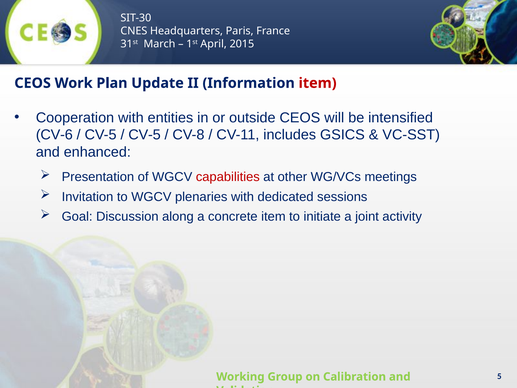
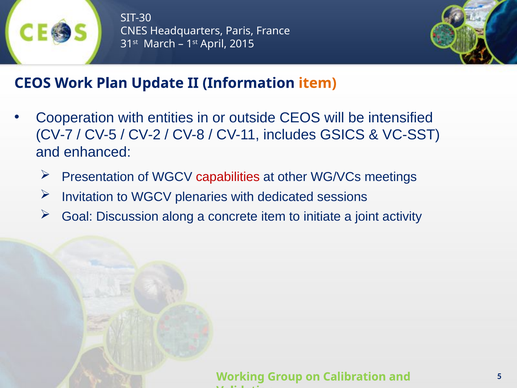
item at (318, 83) colour: red -> orange
CV-6: CV-6 -> CV-7
CV-5 at (145, 135): CV-5 -> CV-2
